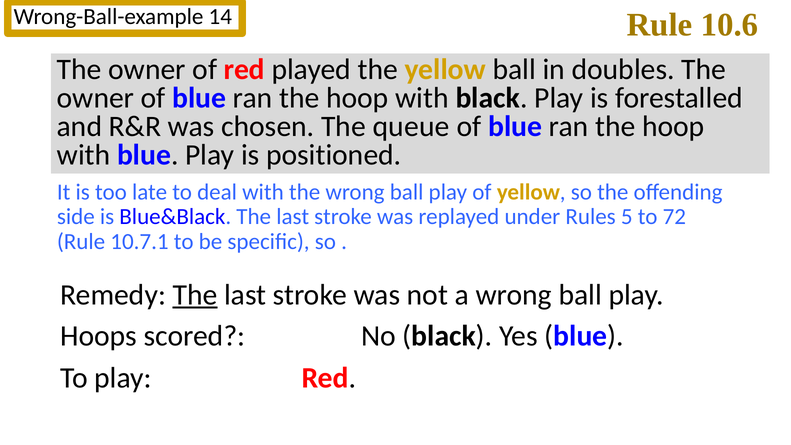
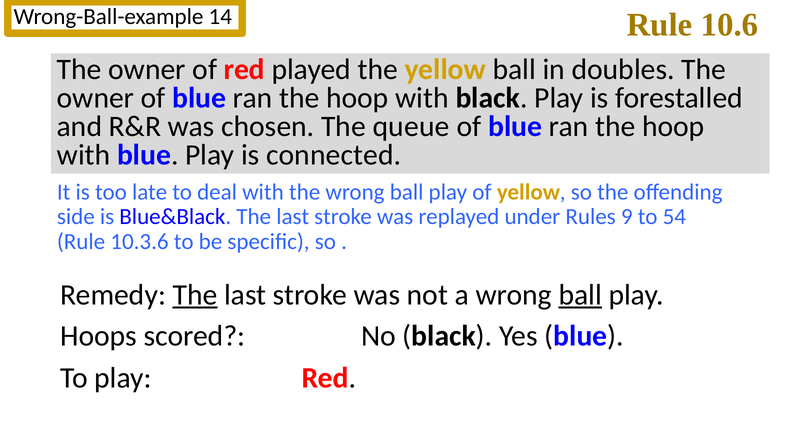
positioned: positioned -> connected
5: 5 -> 9
72: 72 -> 54
10.7.1: 10.7.1 -> 10.3.6
ball at (580, 295) underline: none -> present
